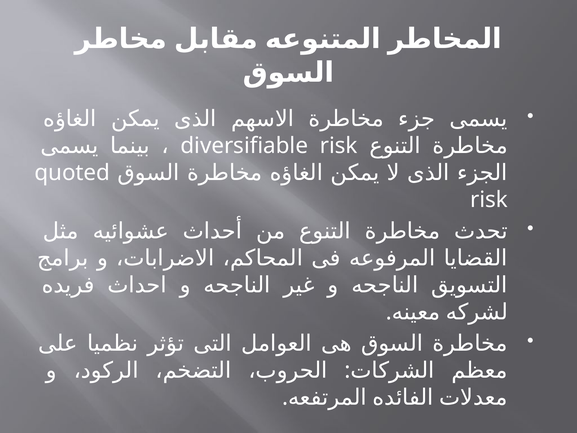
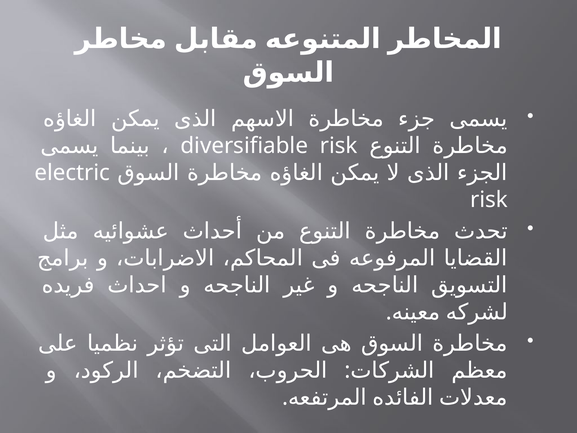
quoted: quoted -> electric
